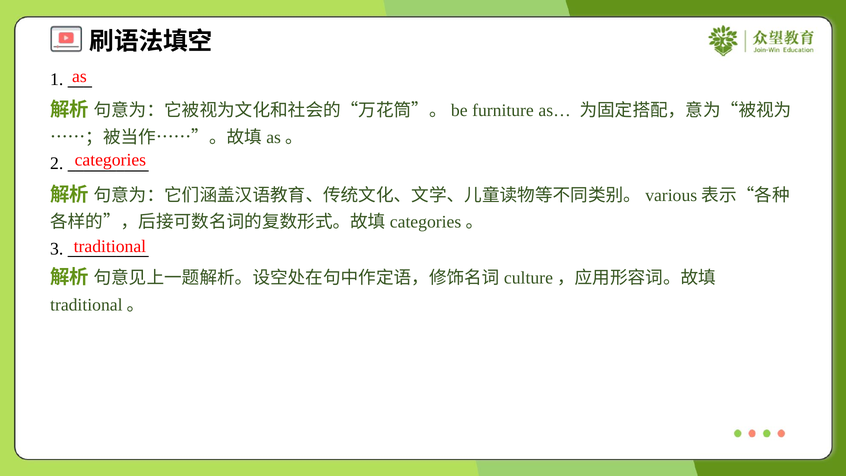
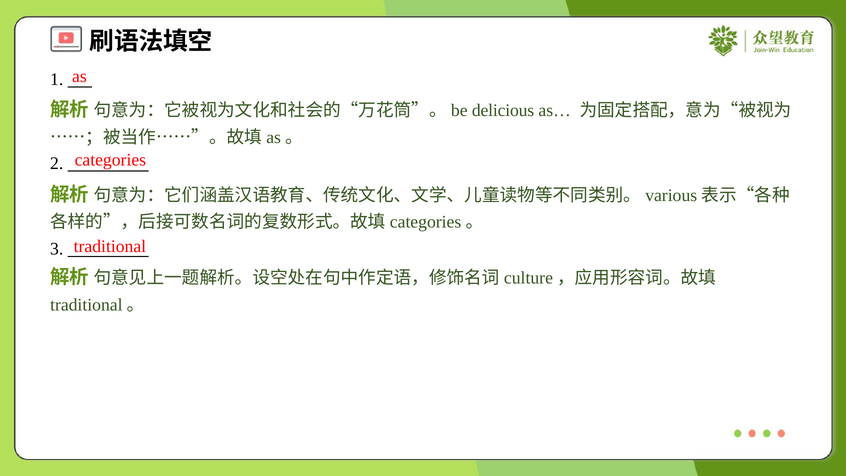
furniture: furniture -> delicious
